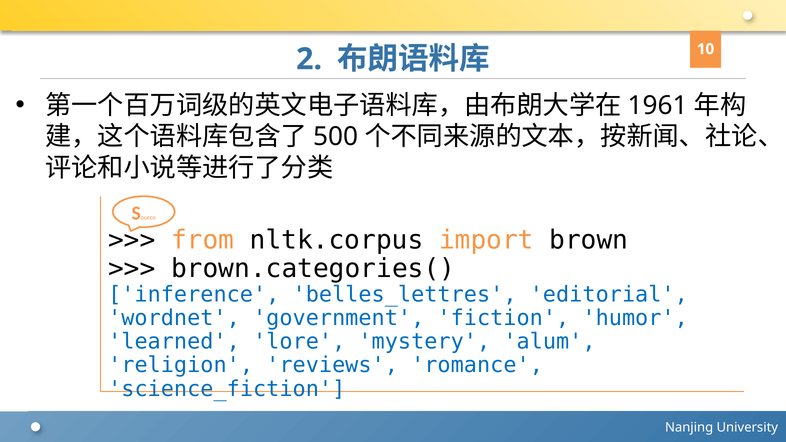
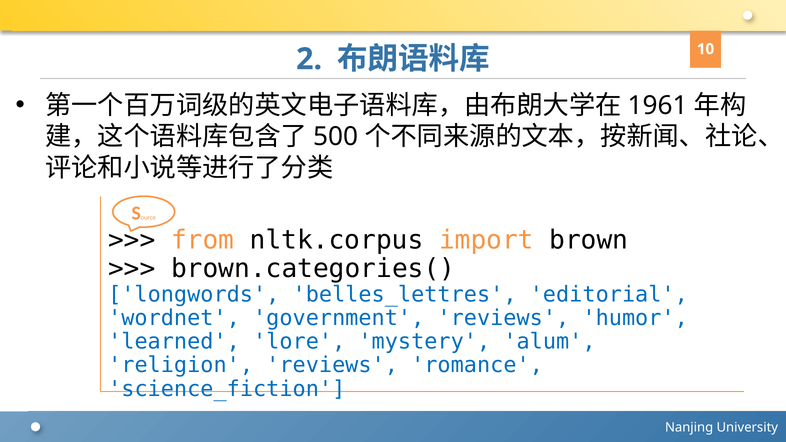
inference: inference -> longwords
government fiction: fiction -> reviews
